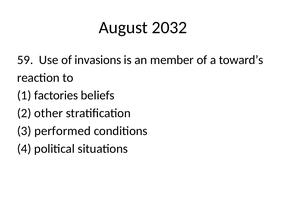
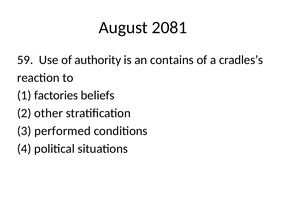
2032: 2032 -> 2081
invasions: invasions -> authority
member: member -> contains
toward’s: toward’s -> cradles’s
